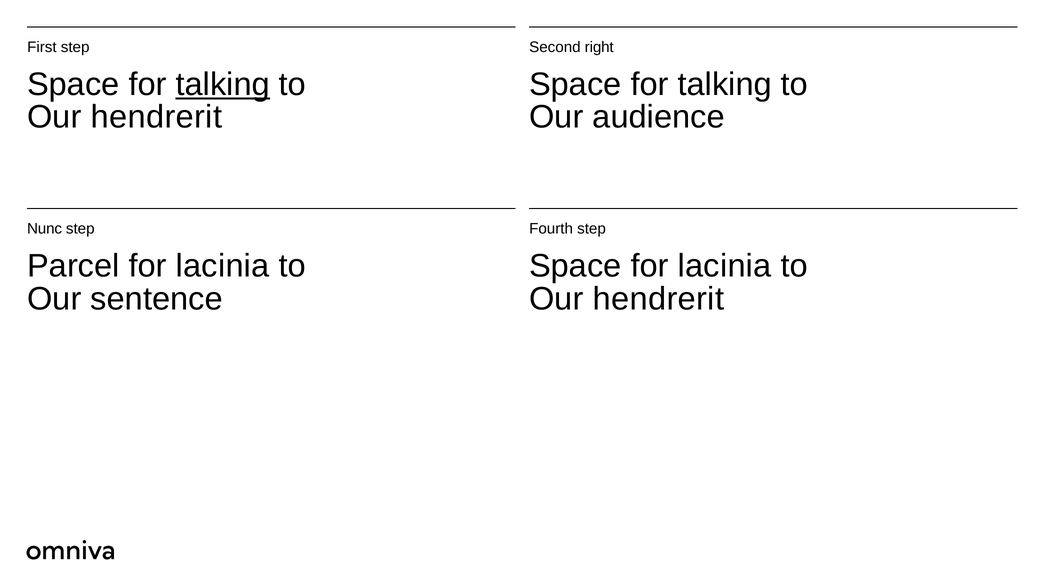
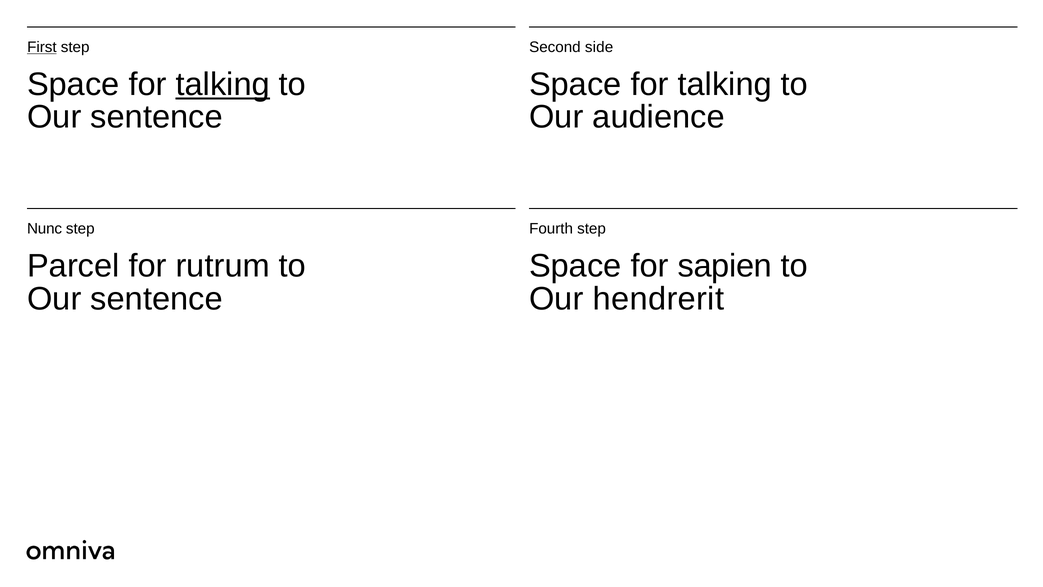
First underline: none -> present
right: right -> side
hendrerit at (156, 117): hendrerit -> sentence
lacinia at (223, 266): lacinia -> rutrum
Space for lacinia: lacinia -> sapien
